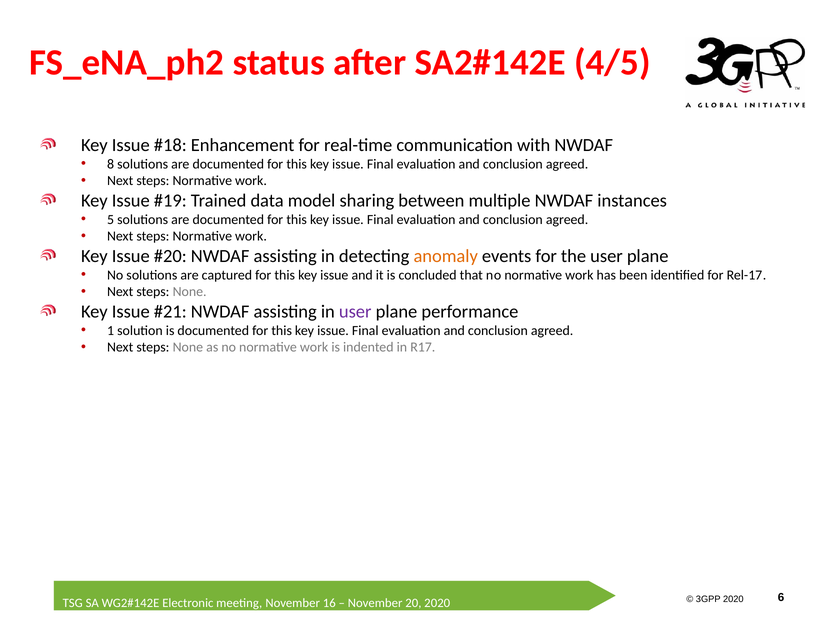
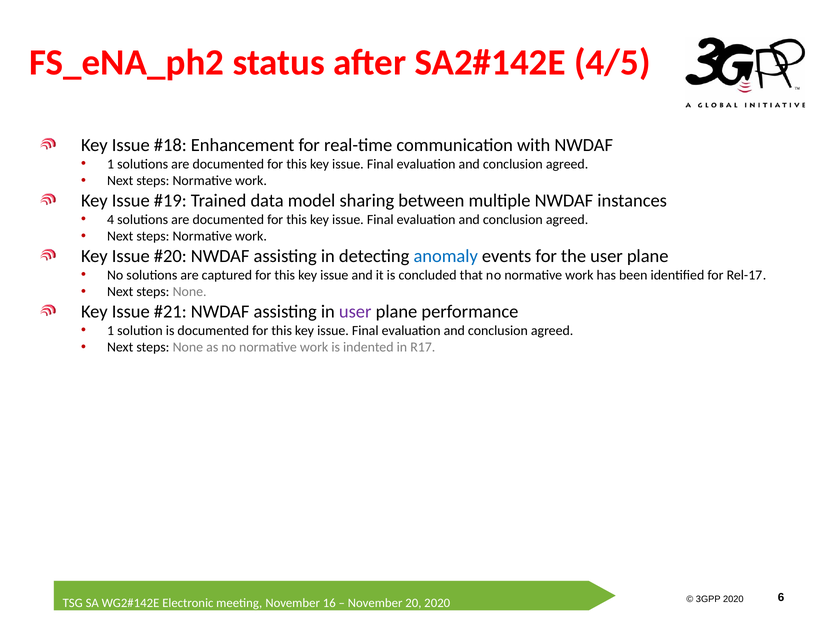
8 at (111, 164): 8 -> 1
5: 5 -> 4
anomaly colour: orange -> blue
